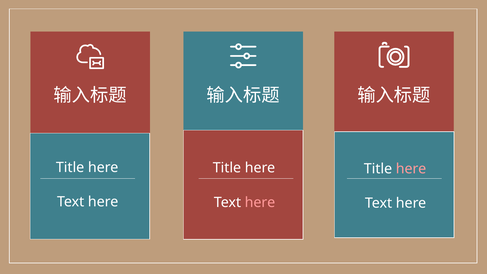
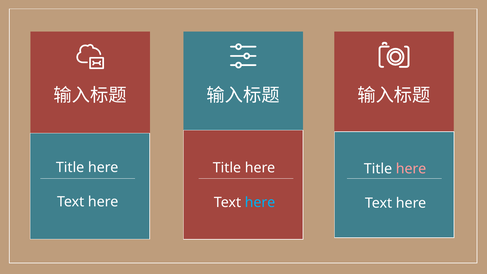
here at (260, 202) colour: pink -> light blue
